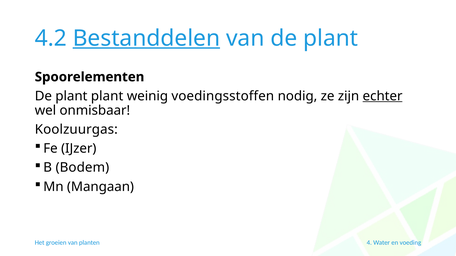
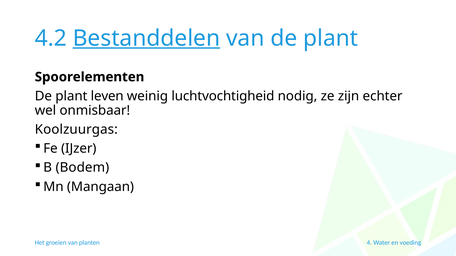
plant plant: plant -> leven
voedingsstoffen: voedingsstoffen -> luchtvochtigheid
echter underline: present -> none
